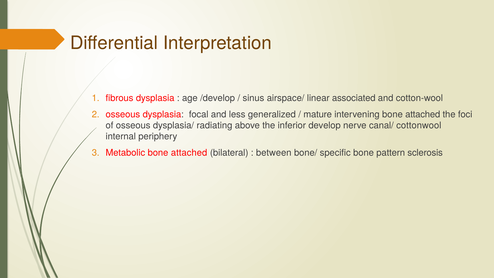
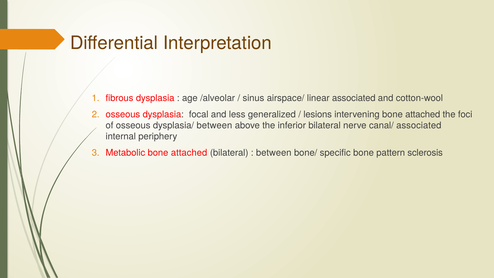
/develop: /develop -> /alveolar
mature: mature -> lesions
dysplasia/ radiating: radiating -> between
inferior develop: develop -> bilateral
canal/ cottonwool: cottonwool -> associated
